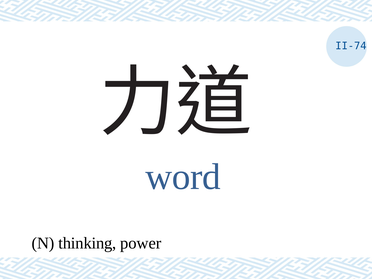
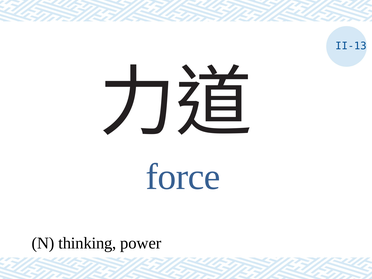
II-74: II-74 -> II-13
word: word -> force
